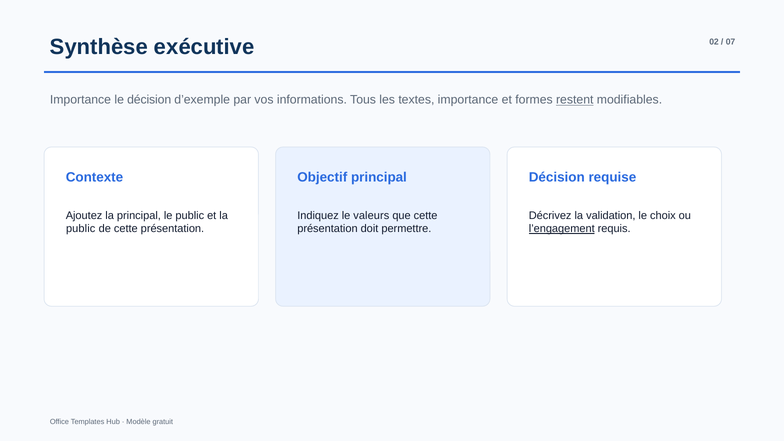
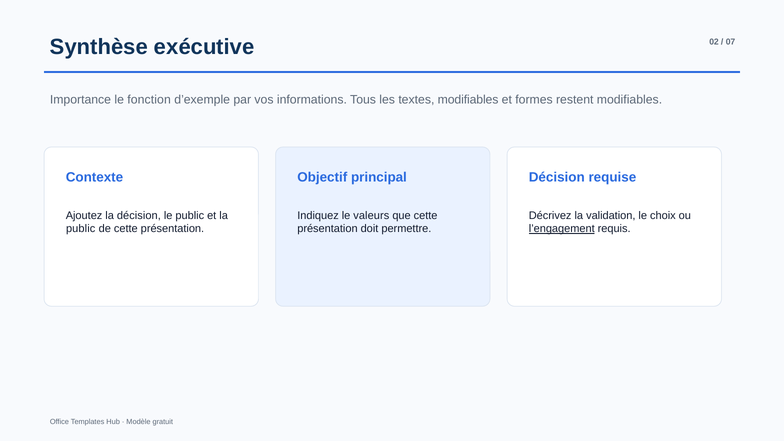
le décision: décision -> fonction
textes importance: importance -> modifiables
restent underline: present -> none
la principal: principal -> décision
